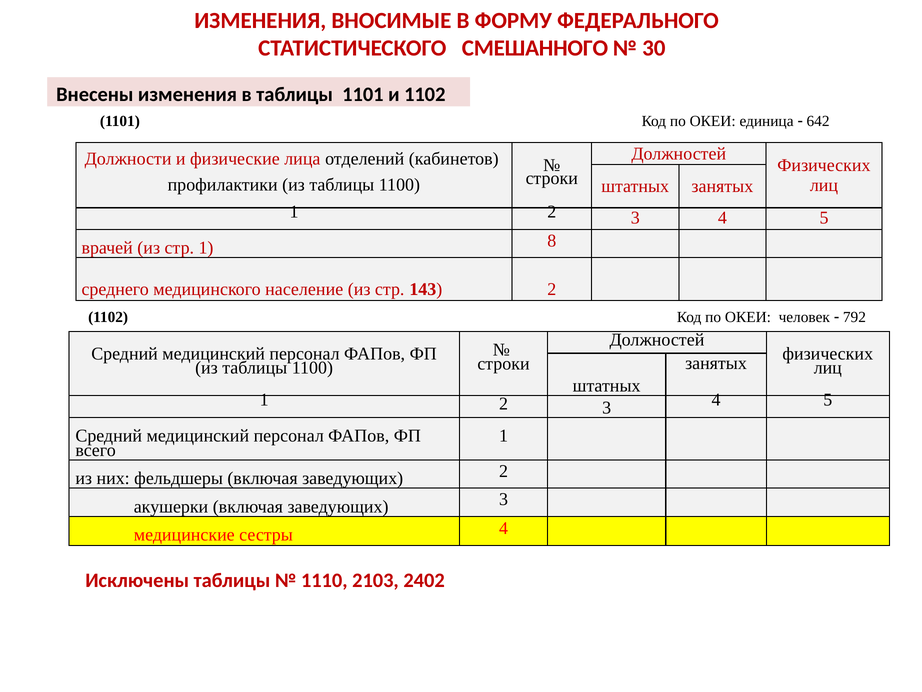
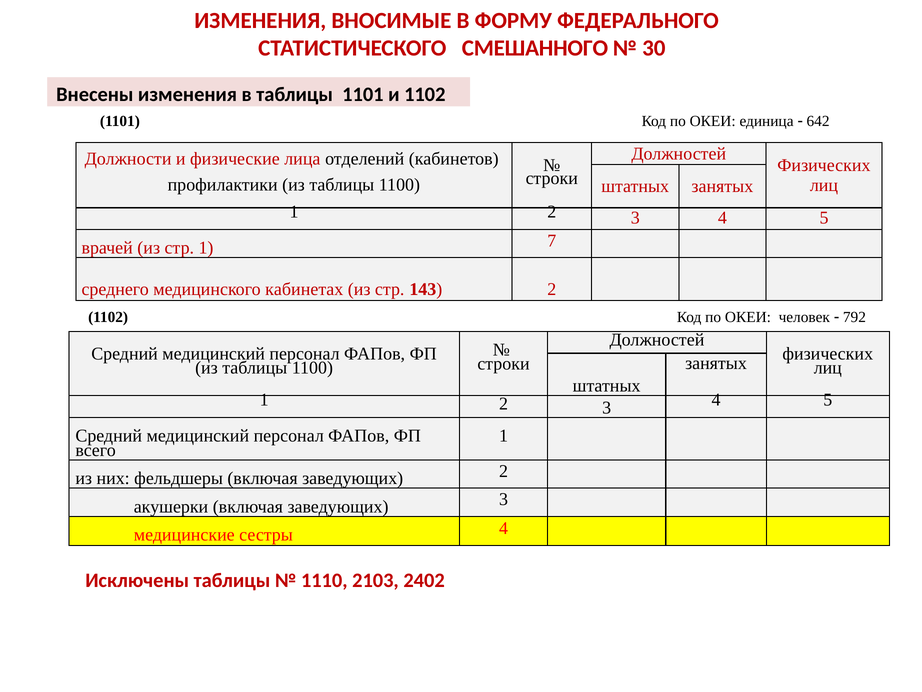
8: 8 -> 7
население: население -> кабинетах
